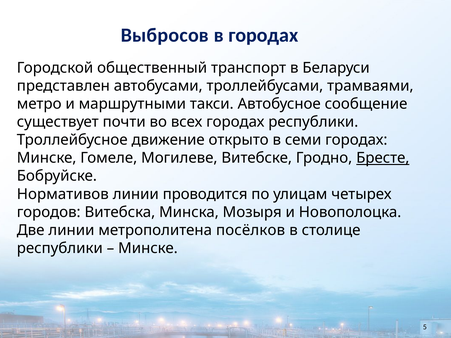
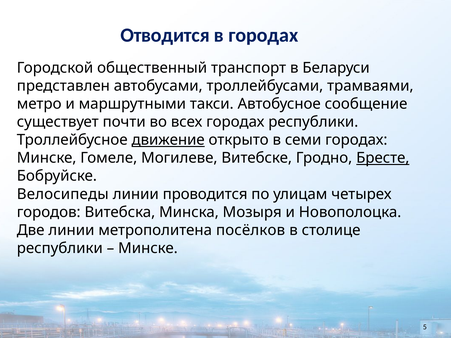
Выбросов: Выбросов -> Отводится
движение underline: none -> present
Нормативов: Нормативов -> Велосипеды
